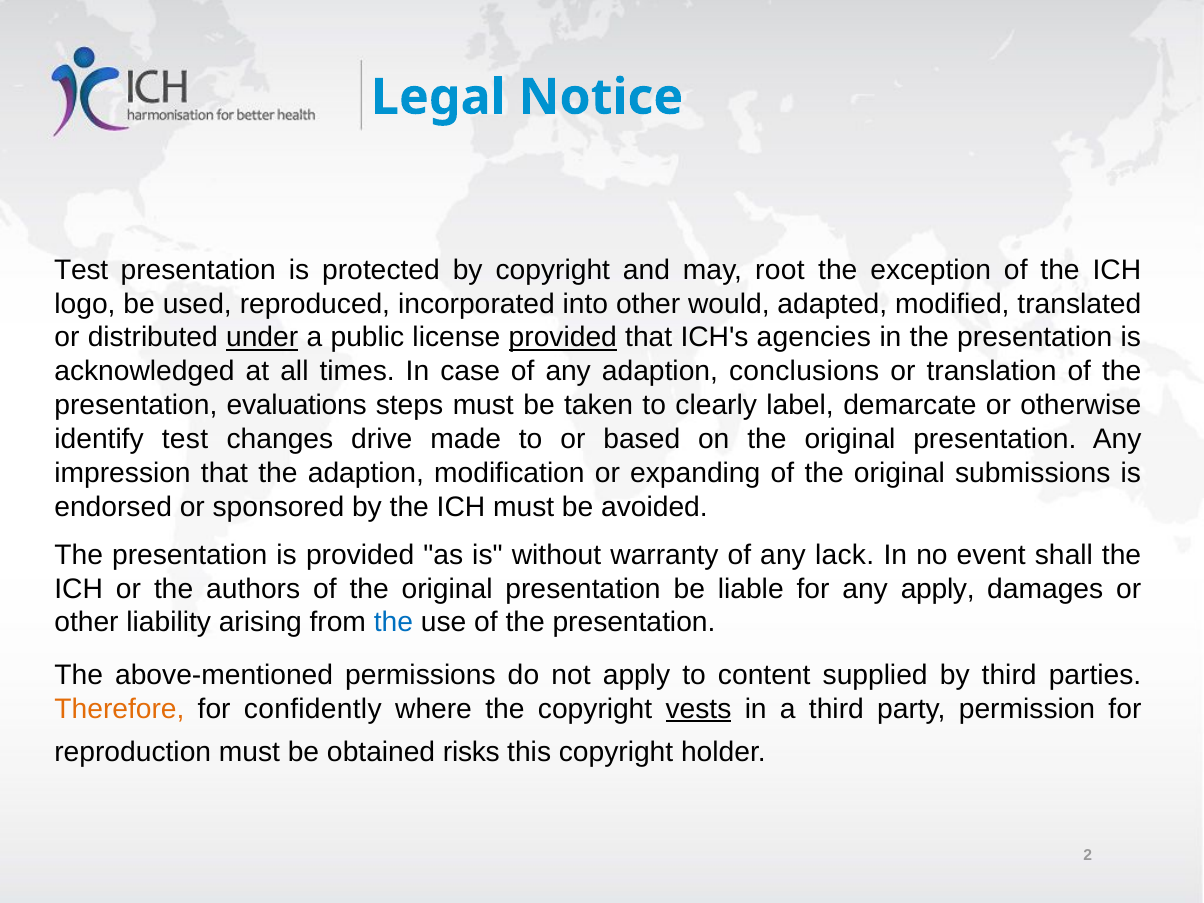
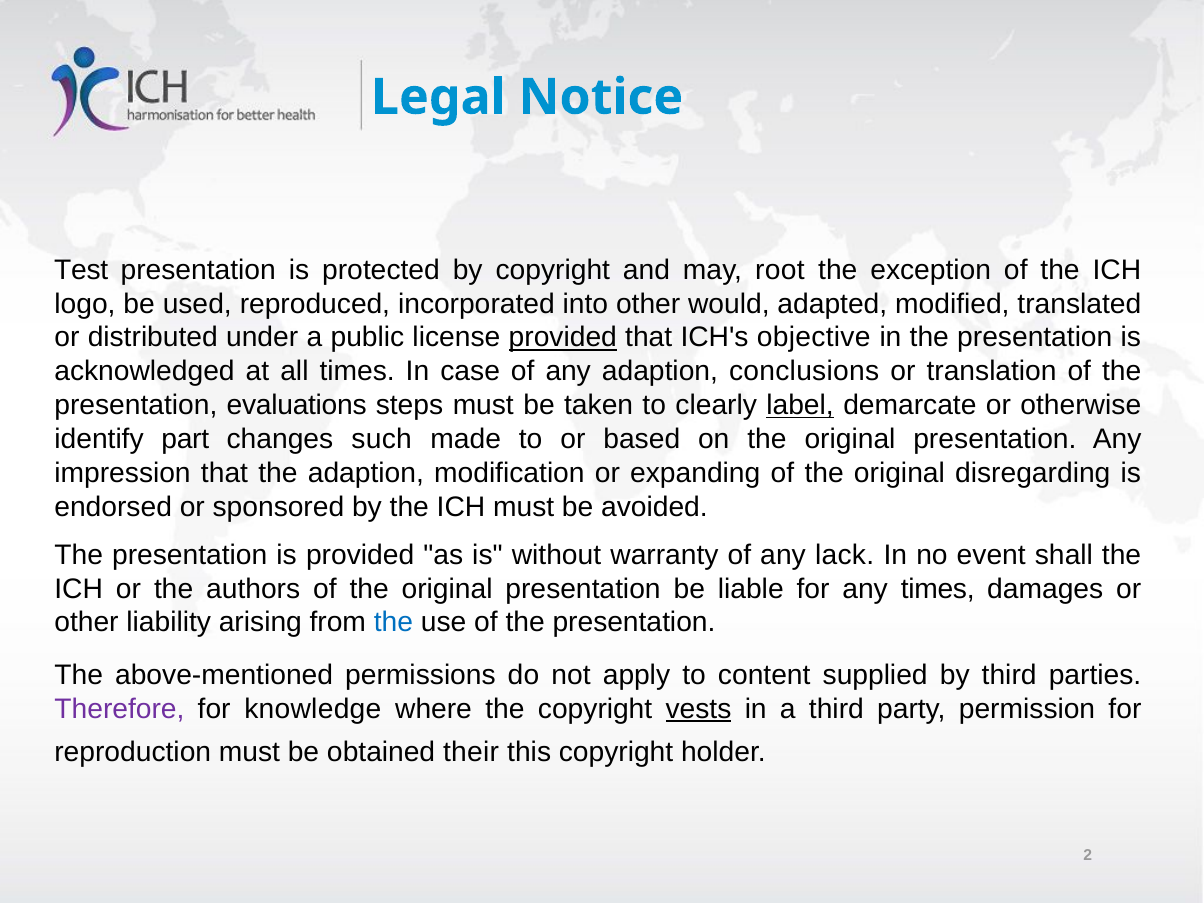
under underline: present -> none
agencies: agencies -> objective
label underline: none -> present
identify test: test -> part
drive: drive -> such
submissions: submissions -> disregarding
any apply: apply -> times
Therefore colour: orange -> purple
confidently: confidently -> knowledge
risks: risks -> their
